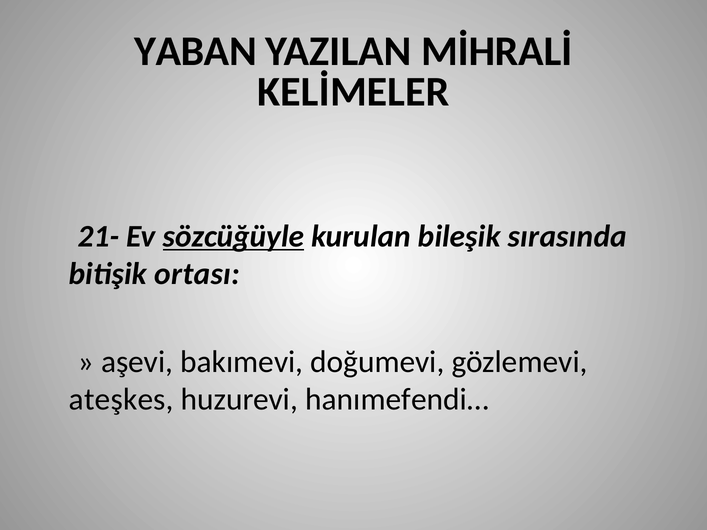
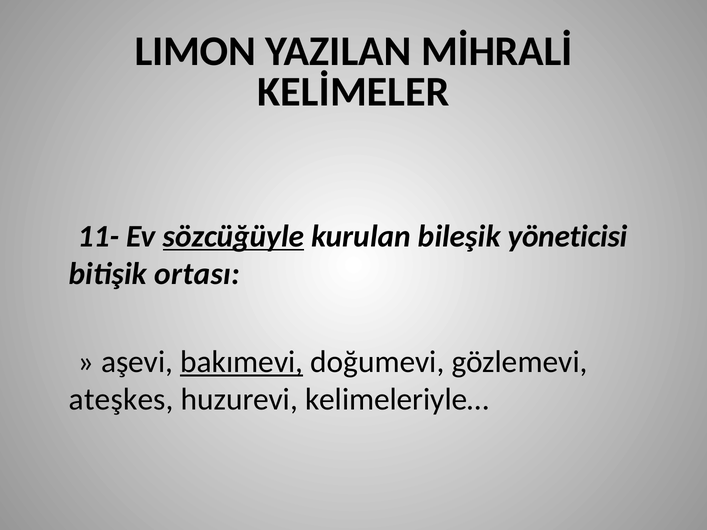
YABAN: YABAN -> LIMON
21-: 21- -> 11-
sırasında: sırasında -> yöneticisi
bakımevi underline: none -> present
hanımefendi…: hanımefendi… -> kelimeleriyle…
